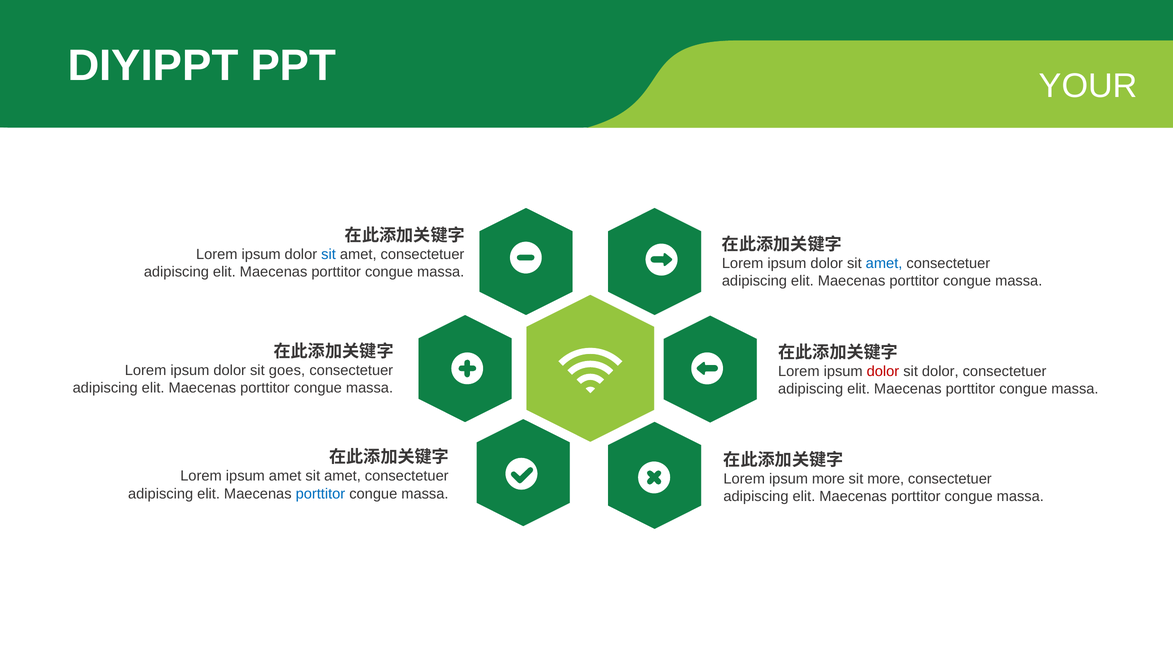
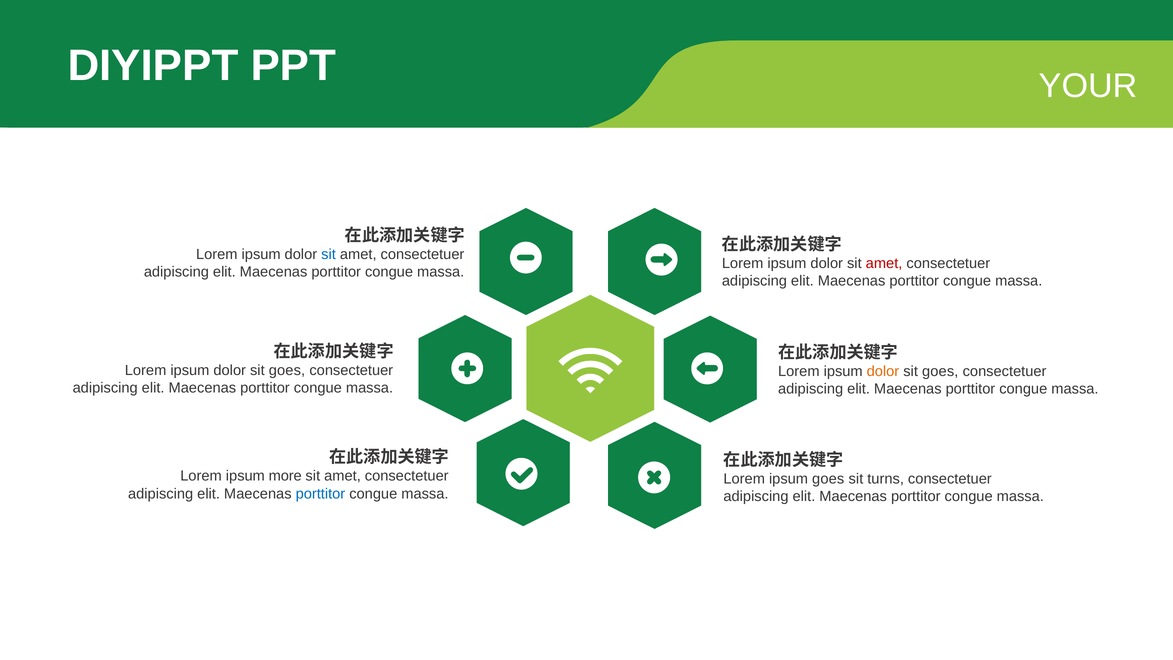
amet at (884, 263) colour: blue -> red
dolor at (883, 371) colour: red -> orange
dolor at (940, 371): dolor -> goes
ipsum amet: amet -> more
ipsum more: more -> goes
sit more: more -> turns
